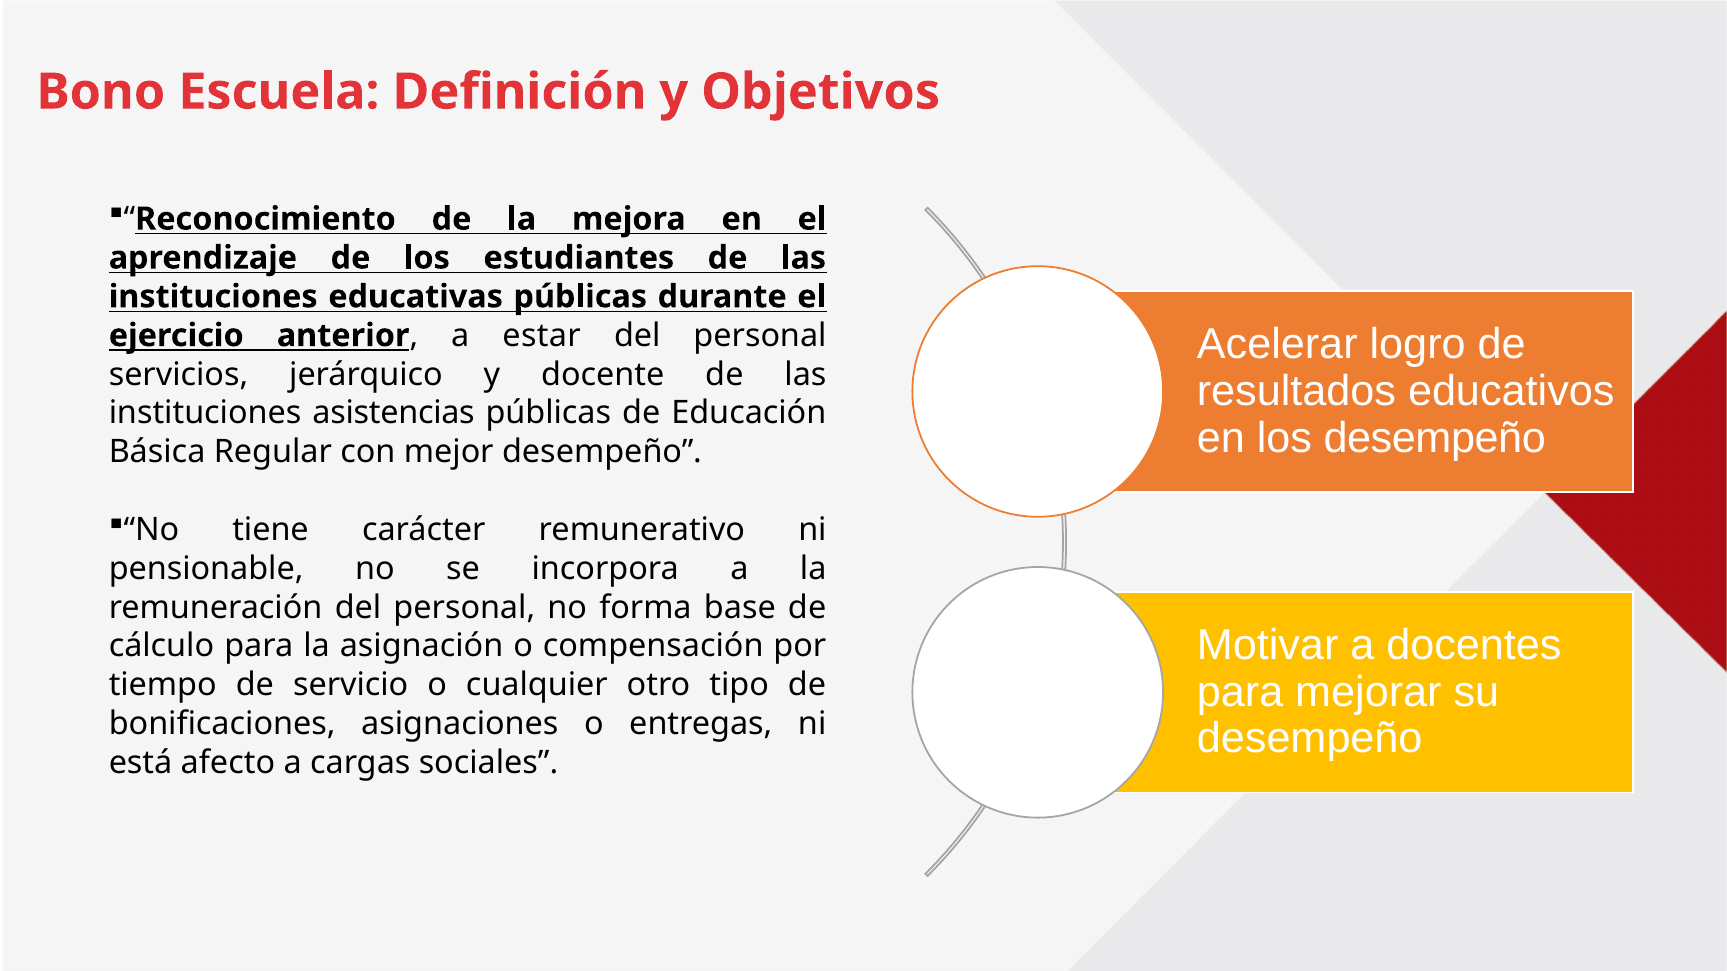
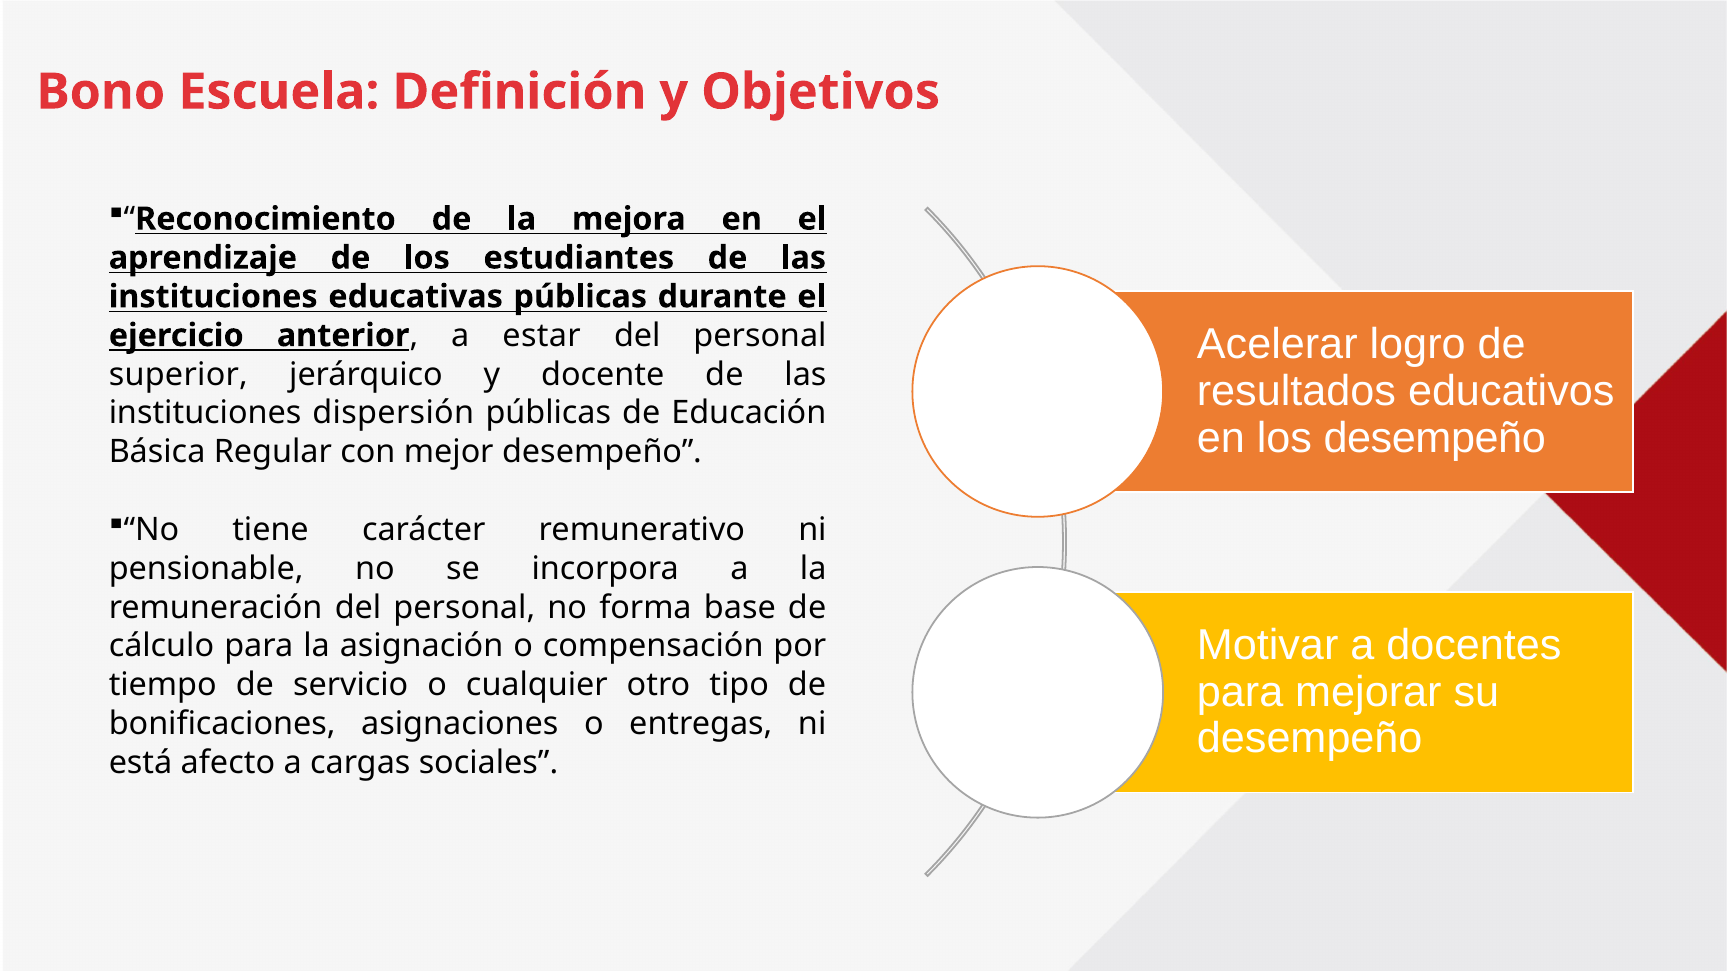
servicios: servicios -> superior
asistencias: asistencias -> dispersión
